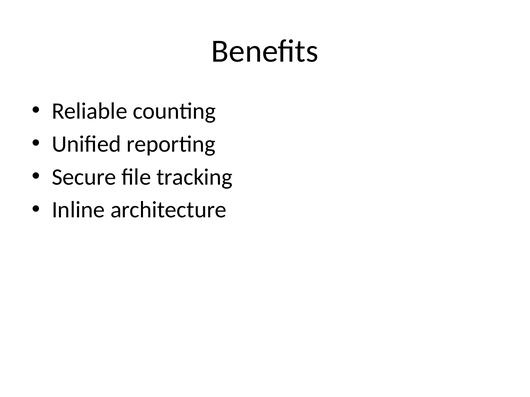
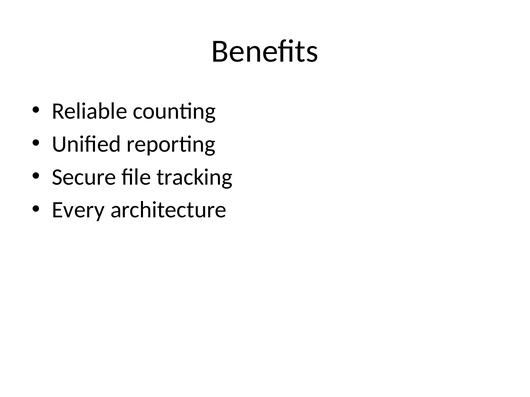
Inline: Inline -> Every
